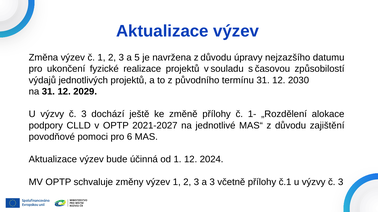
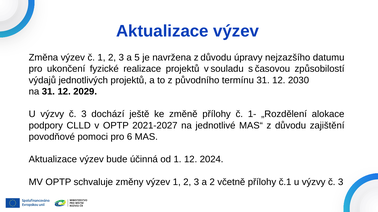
a 3: 3 -> 2
